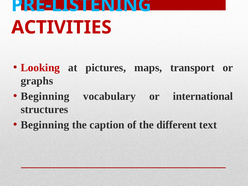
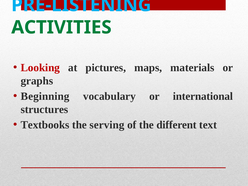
ACTIVITIES colour: red -> green
transport: transport -> materials
Beginning at (45, 125): Beginning -> Textbooks
caption: caption -> serving
